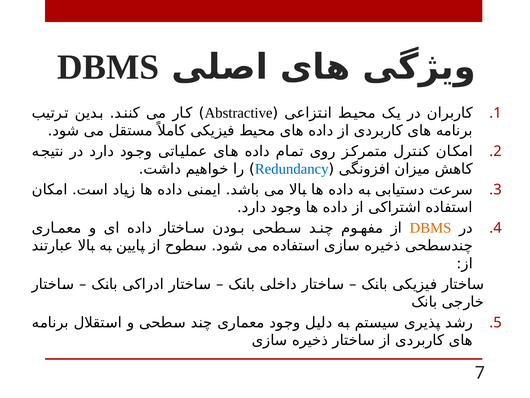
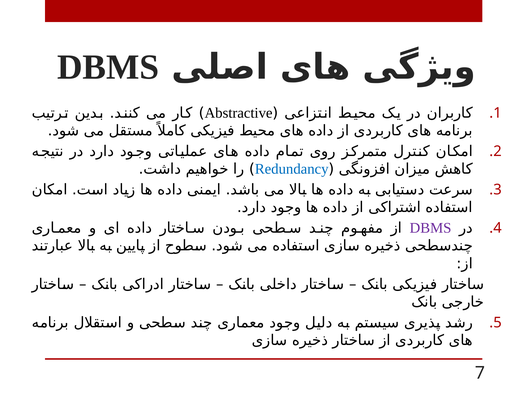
DBMS at (431, 228) colour: orange -> purple
